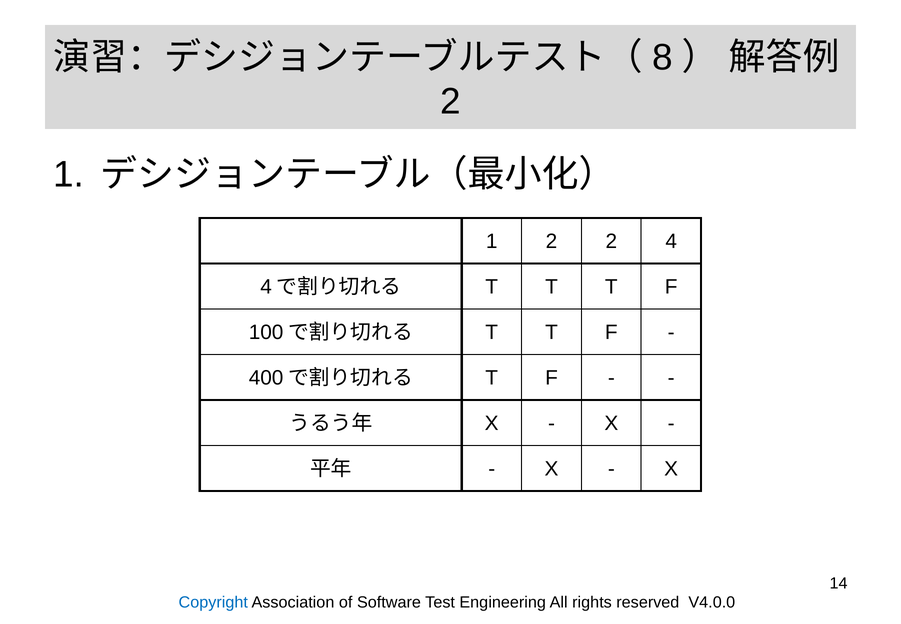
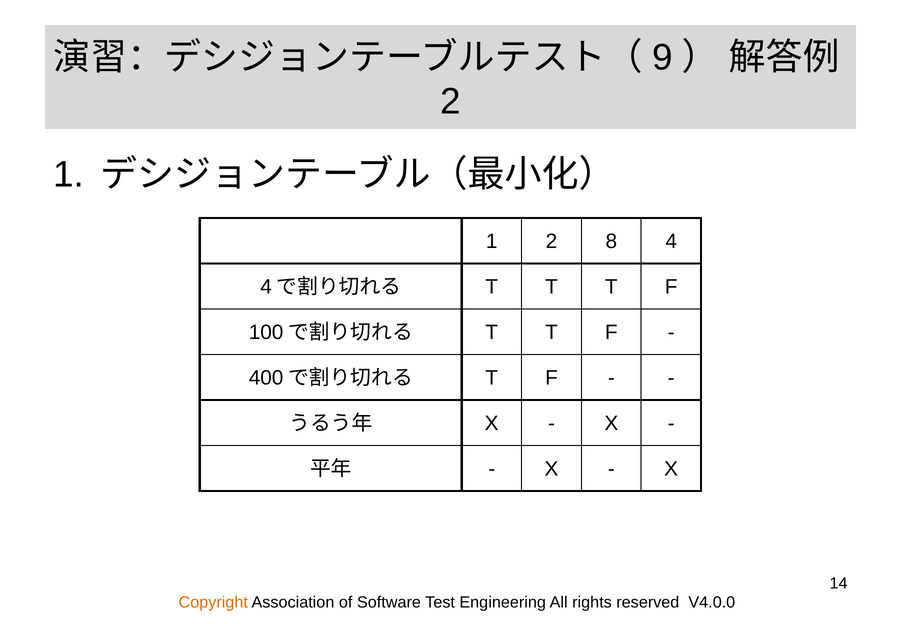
8: 8 -> 9
2 2: 2 -> 8
Copyright colour: blue -> orange
